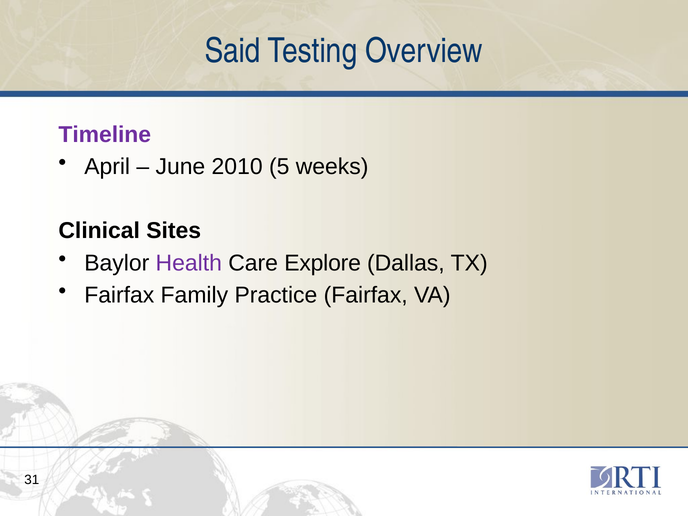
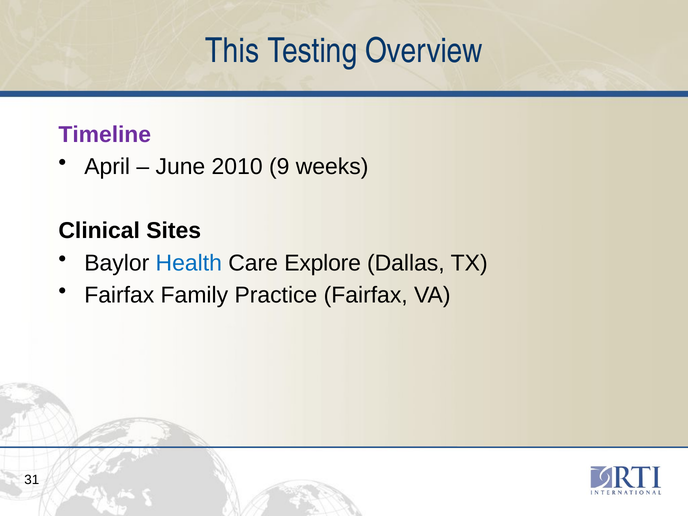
Said: Said -> This
5: 5 -> 9
Health colour: purple -> blue
